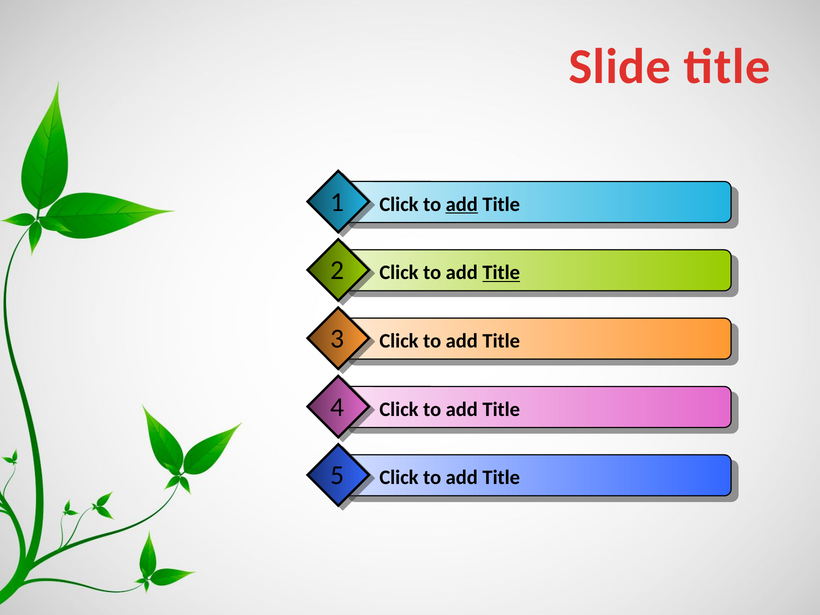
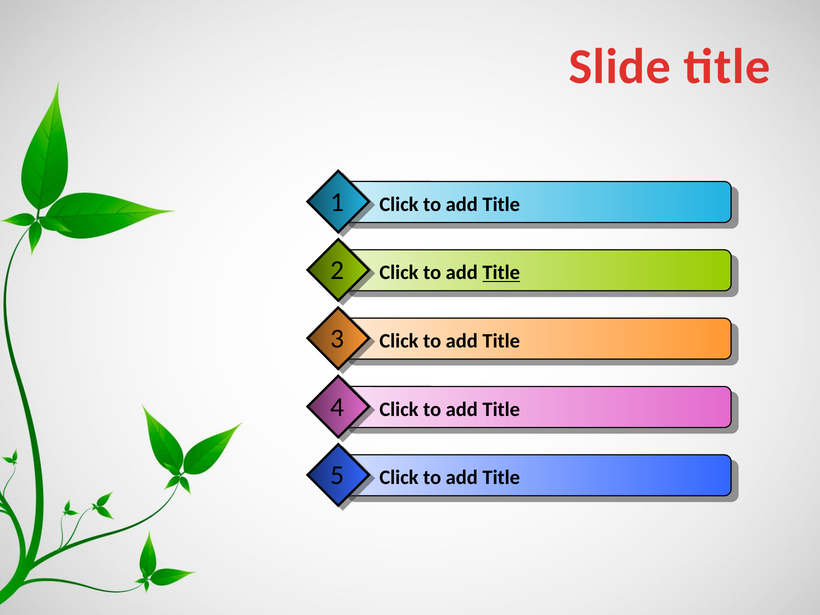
add at (462, 204) underline: present -> none
